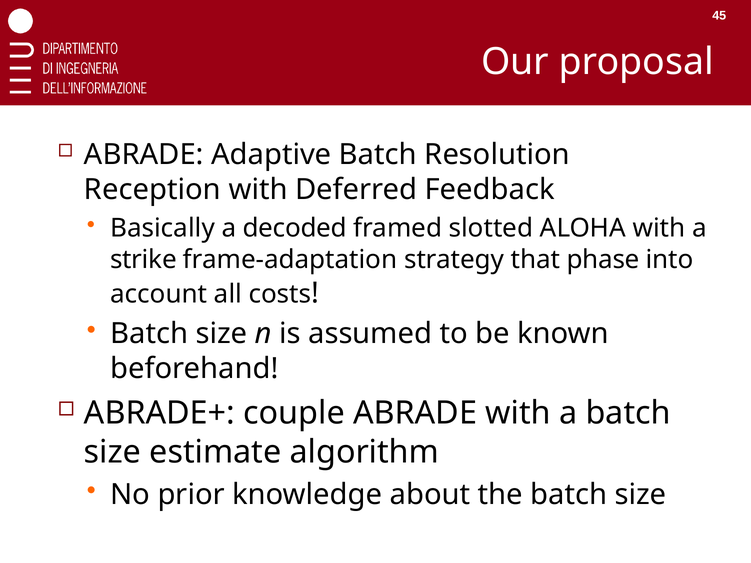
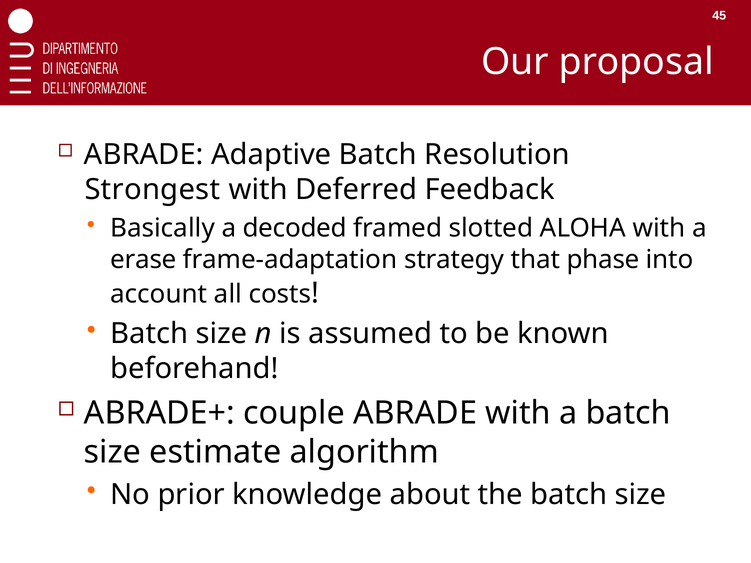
Reception: Reception -> Strongest
strike: strike -> erase
